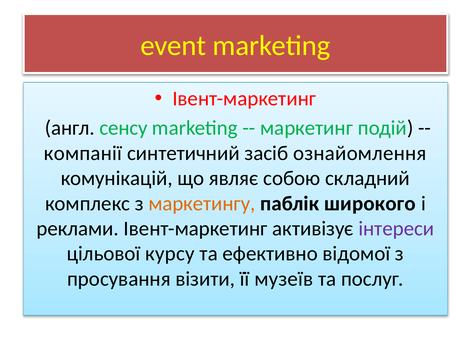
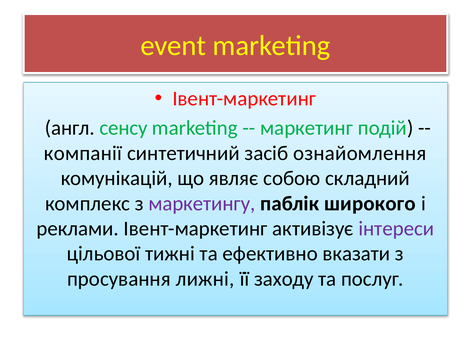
маркетингу colour: orange -> purple
курсу: курсу -> тижні
відомої: відомої -> вказати
візити: візити -> лижні
музеїв: музеїв -> заходу
